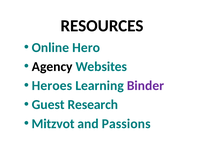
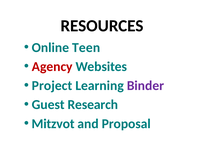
Hero: Hero -> Teen
Agency colour: black -> red
Heroes: Heroes -> Project
Passions: Passions -> Proposal
